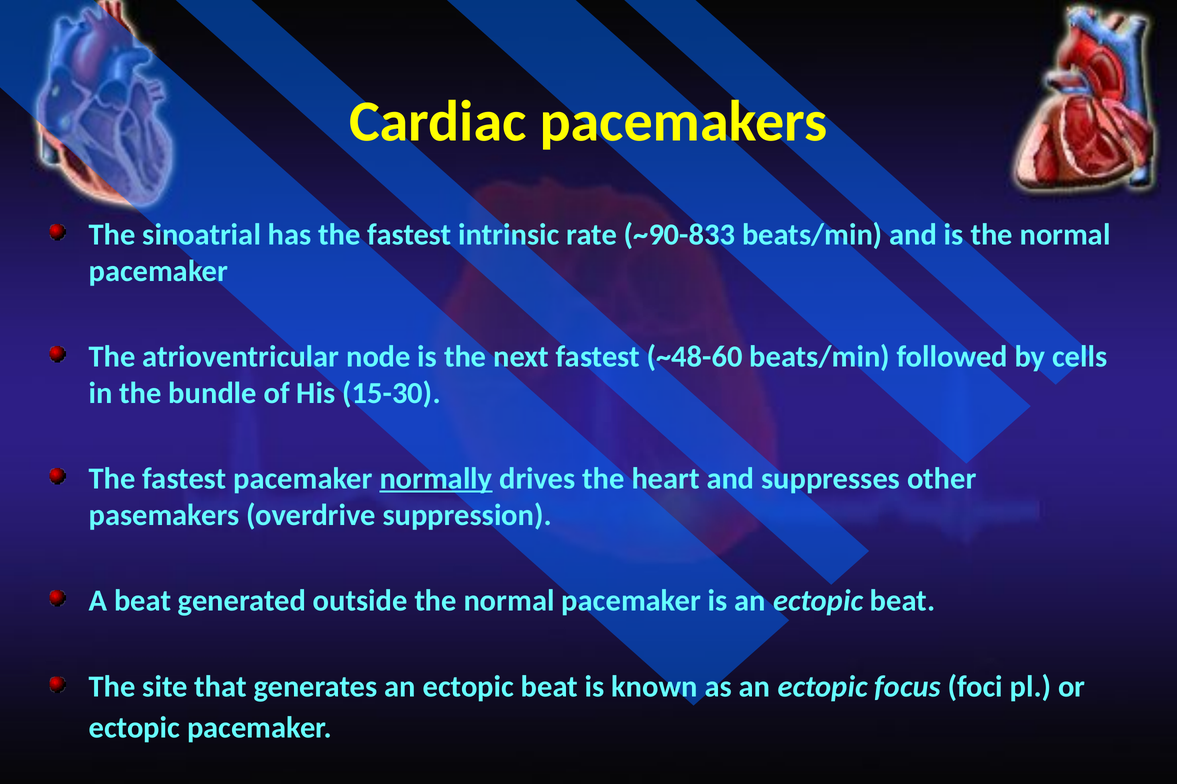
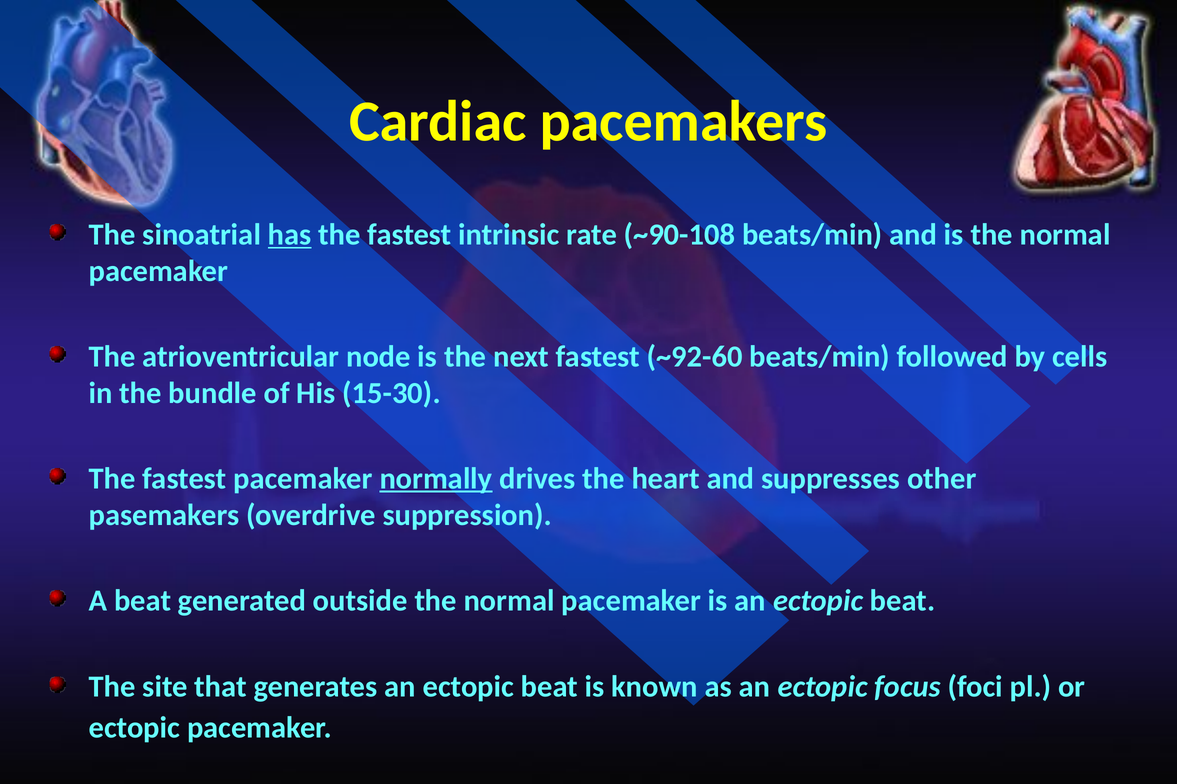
has underline: none -> present
~90-833: ~90-833 -> ~90-108
~48-60: ~48-60 -> ~92-60
